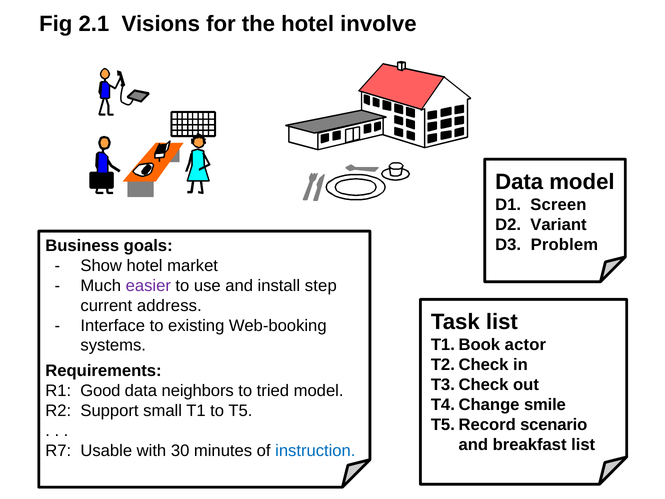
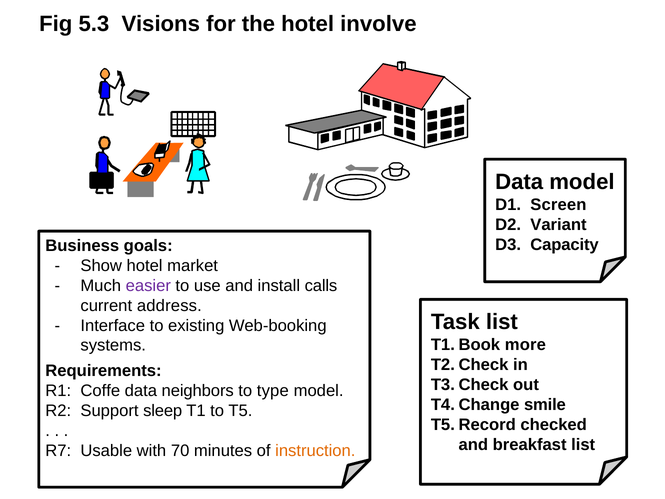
2.1: 2.1 -> 5.3
Problem: Problem -> Capacity
step: step -> calls
actor: actor -> more
Good: Good -> Coffe
tried: tried -> type
small: small -> sleep
scenario: scenario -> checked
30: 30 -> 70
instruction colour: blue -> orange
